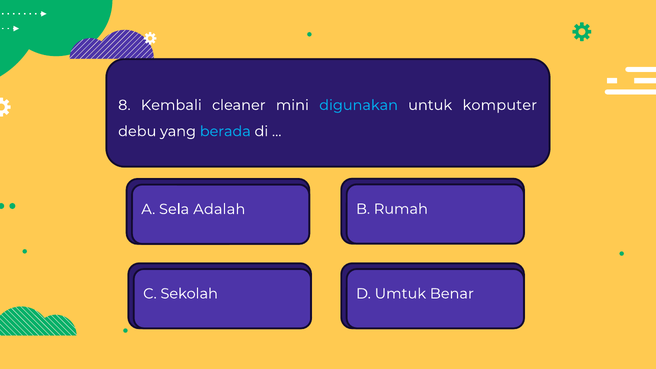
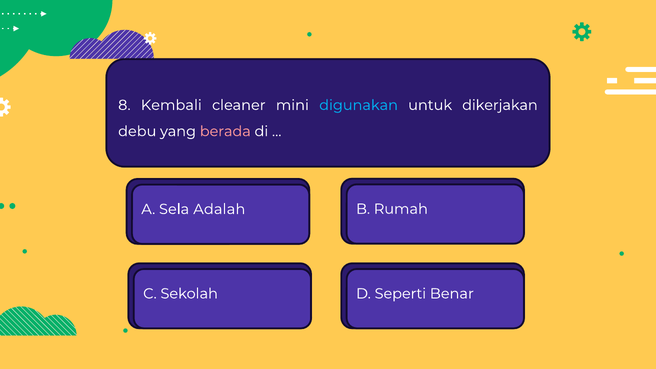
komputer: komputer -> dikerjakan
berada colour: light blue -> pink
Umtuk: Umtuk -> Seperti
